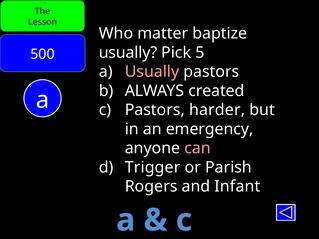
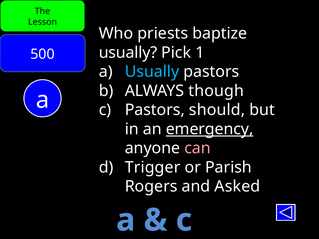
matter: matter -> priests
5: 5 -> 1
Usually at (152, 72) colour: pink -> light blue
created: created -> though
harder: harder -> should
emergency underline: none -> present
Infant: Infant -> Asked
